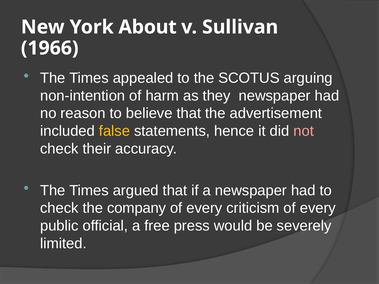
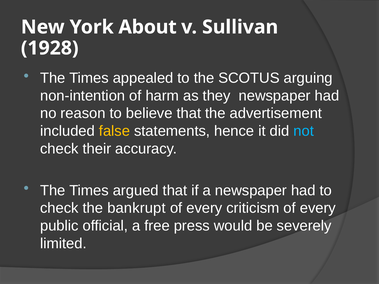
1966: 1966 -> 1928
not colour: pink -> light blue
company: company -> bankrupt
